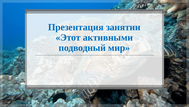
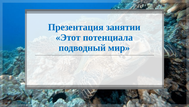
активными: активными -> потенциала
